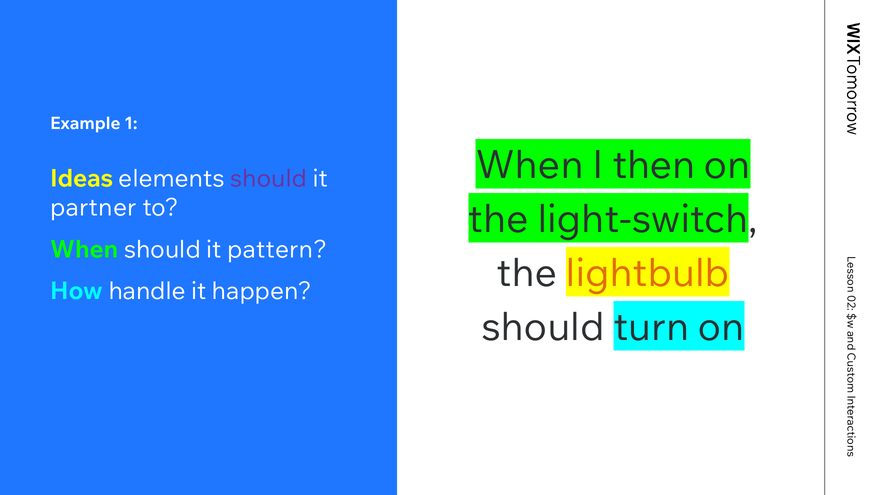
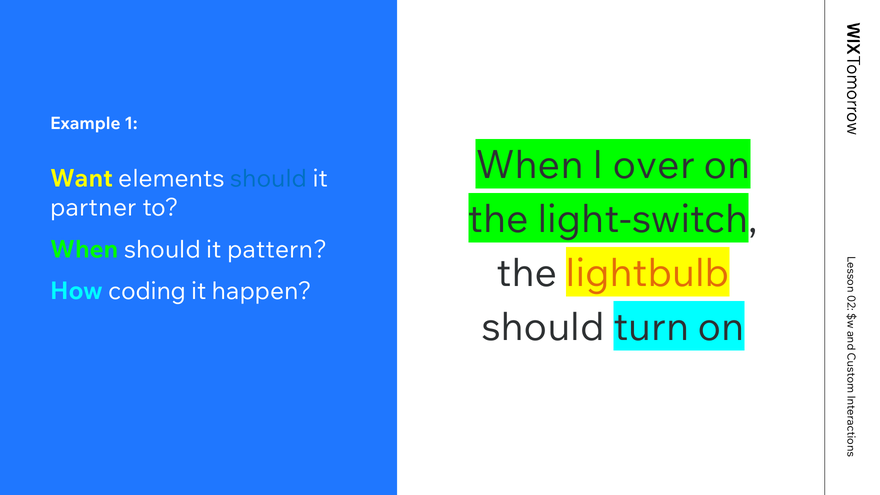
then: then -> over
Ideas: Ideas -> Want
should at (269, 179) colour: purple -> blue
handle: handle -> coding
